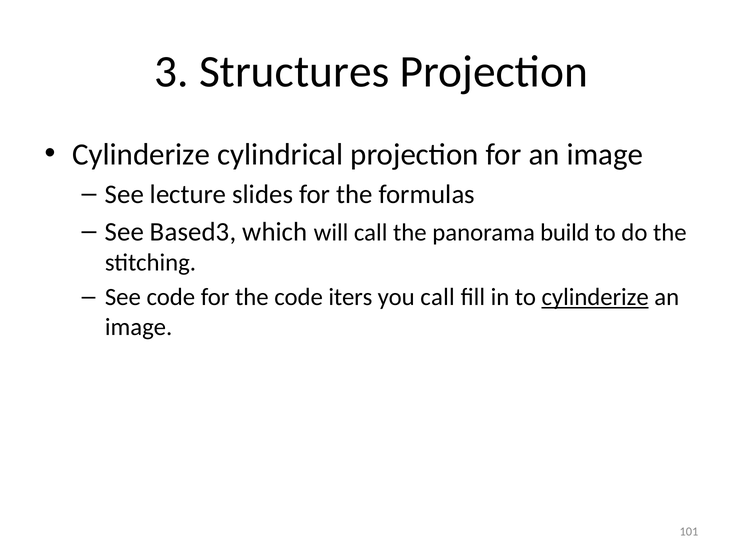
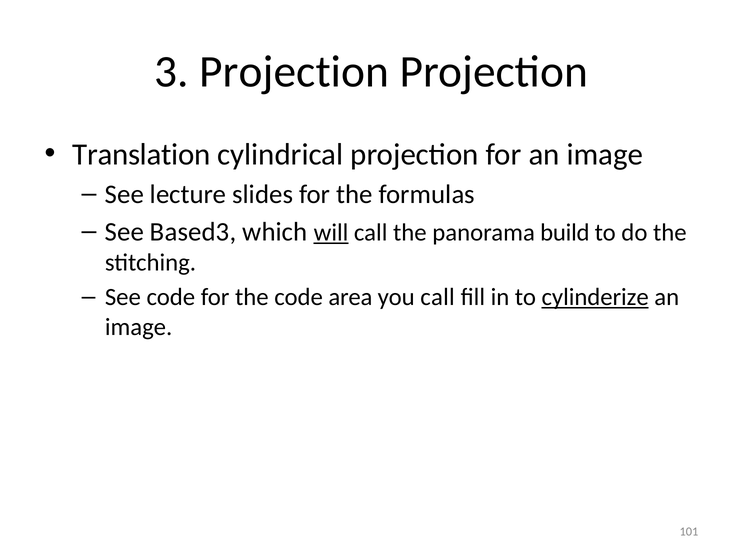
3 Structures: Structures -> Projection
Cylinderize at (141, 154): Cylinderize -> Translation
will underline: none -> present
iters: iters -> area
